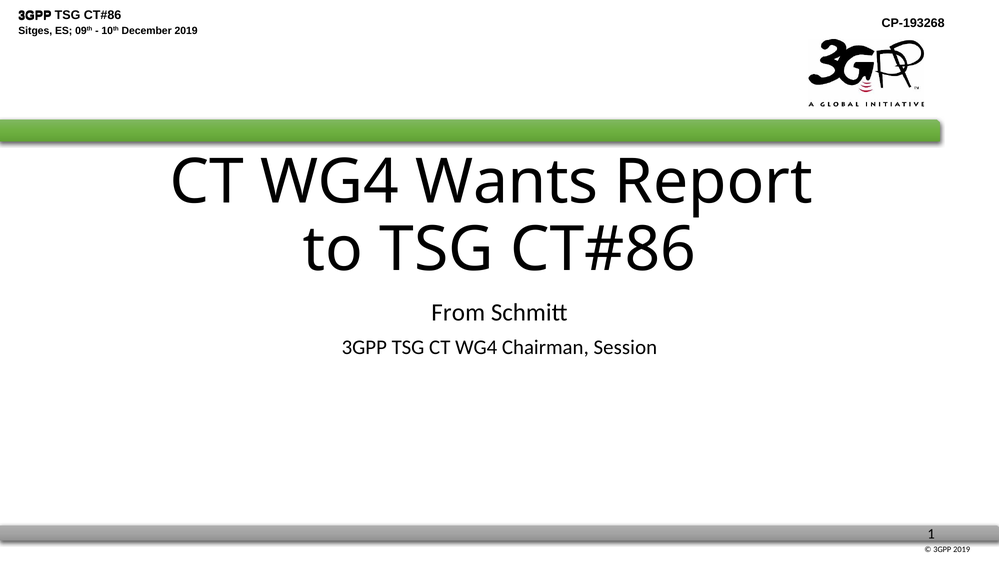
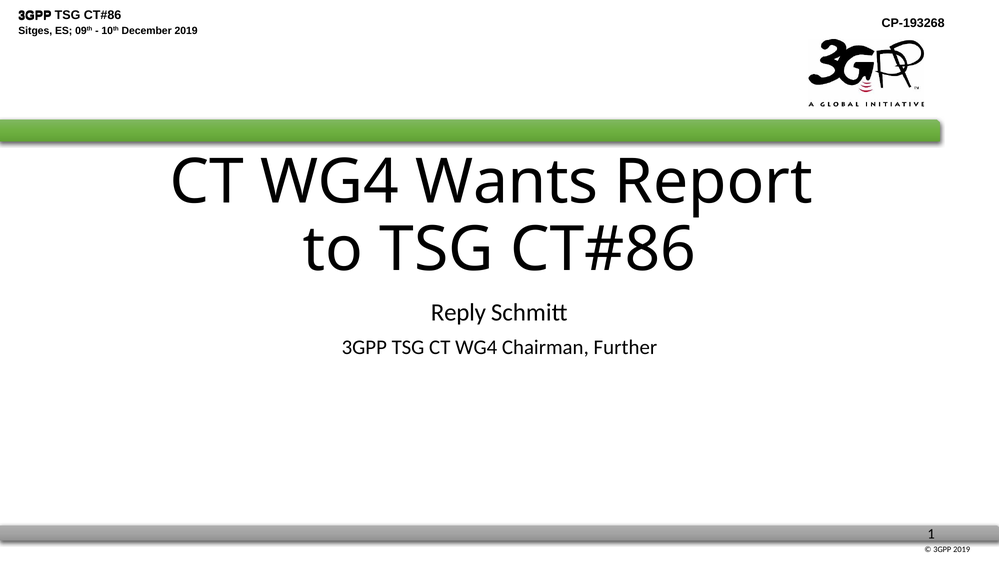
From: From -> Reply
Session: Session -> Further
